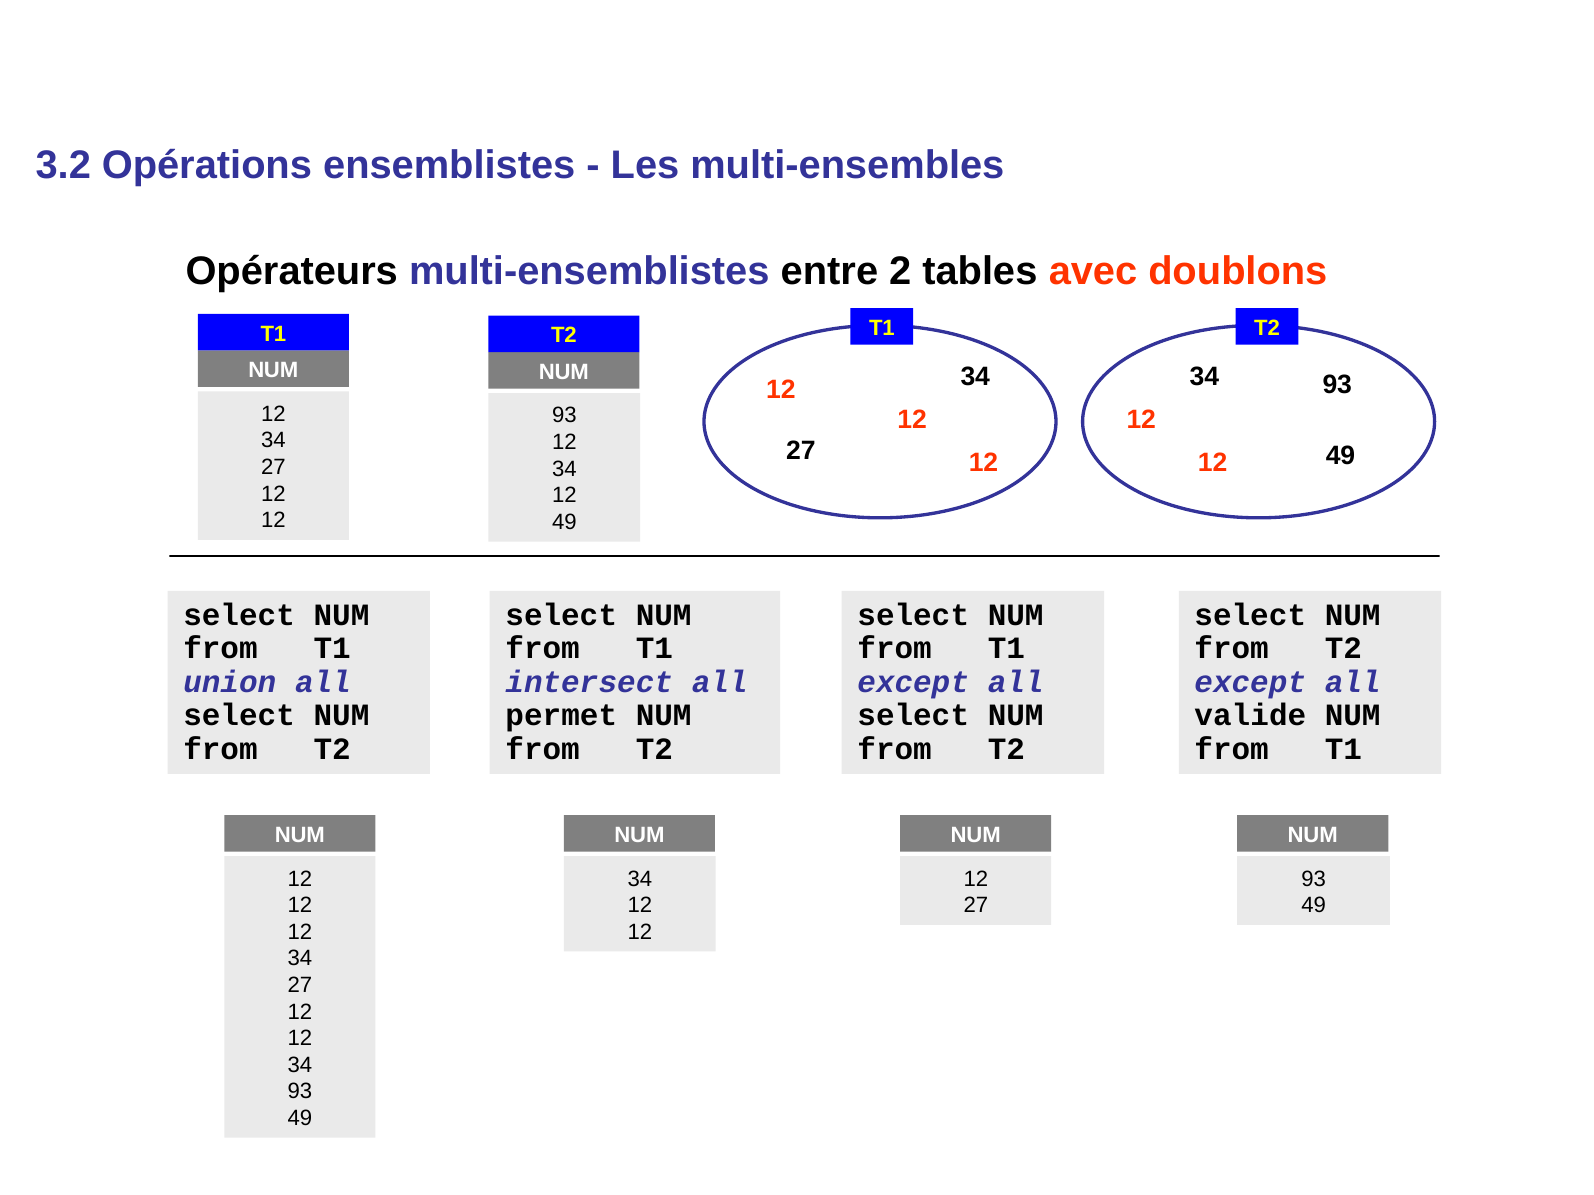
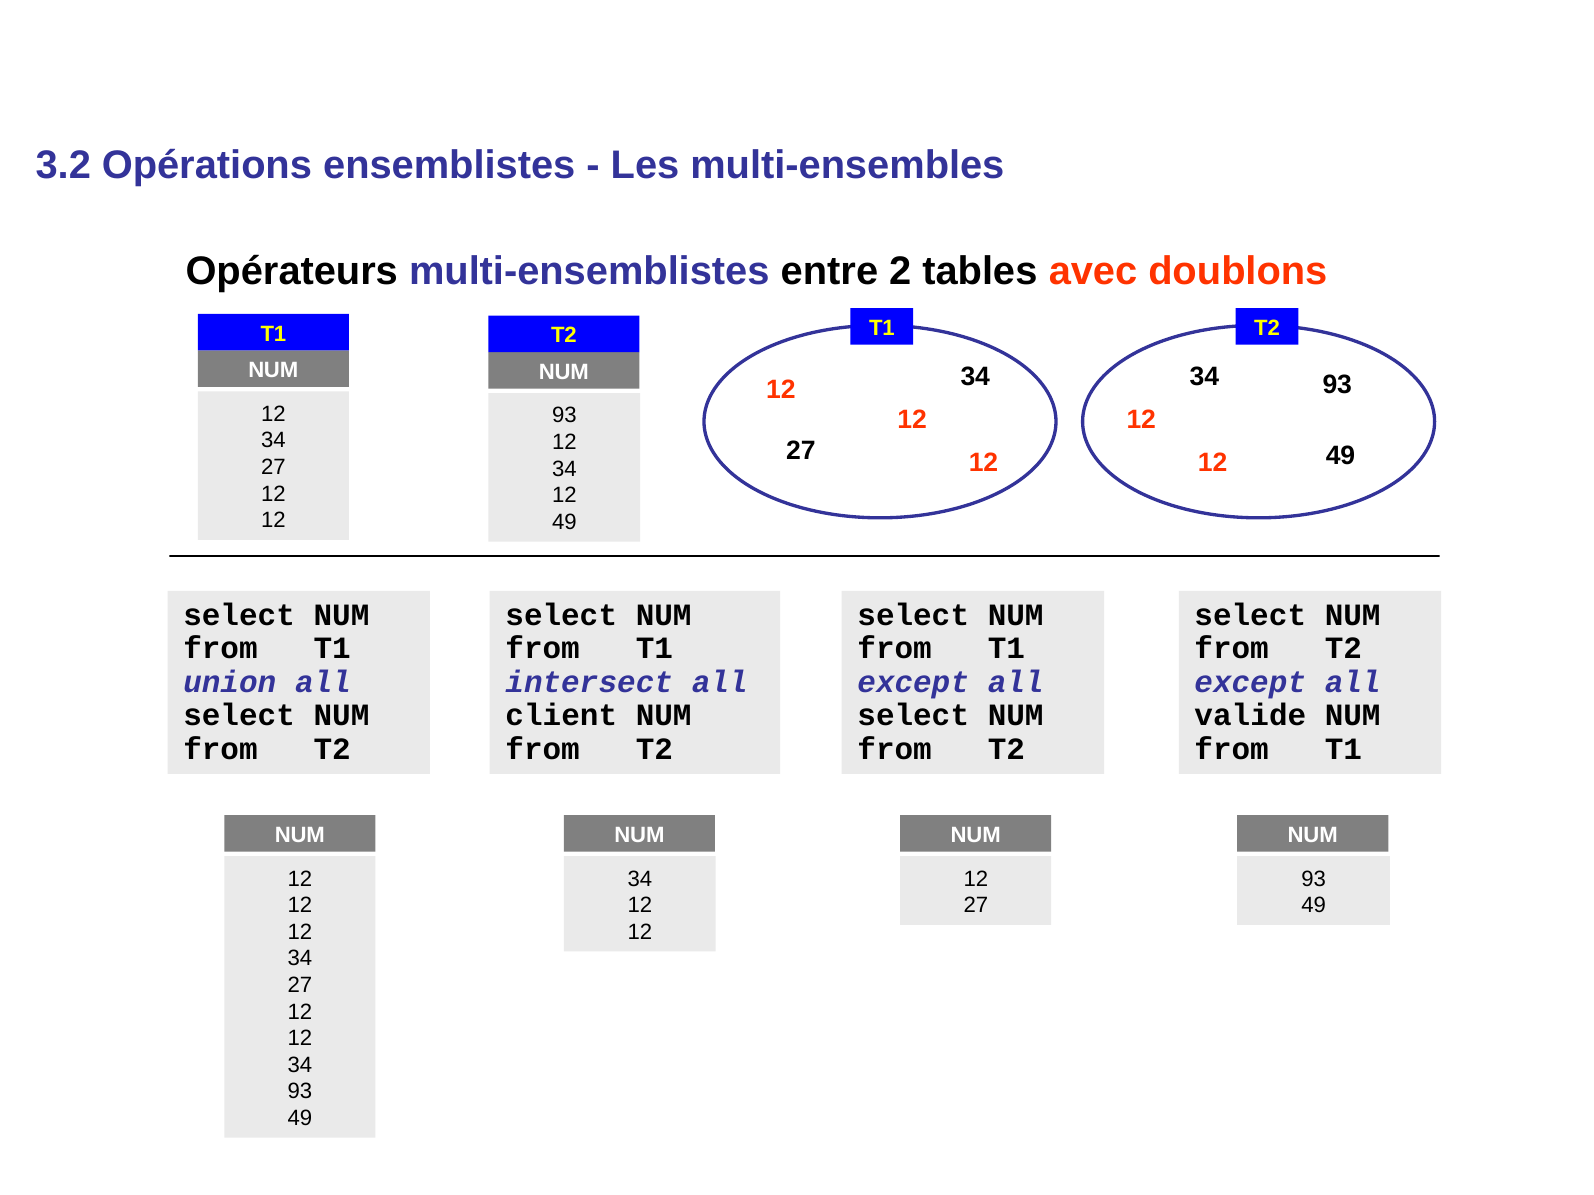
permet: permet -> client
